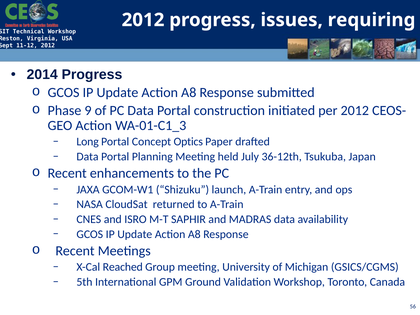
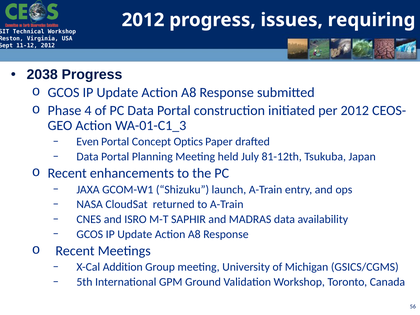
2014: 2014 -> 2038
9: 9 -> 4
Long: Long -> Even
36-12th: 36-12th -> 81-12th
Reached: Reached -> Addition
